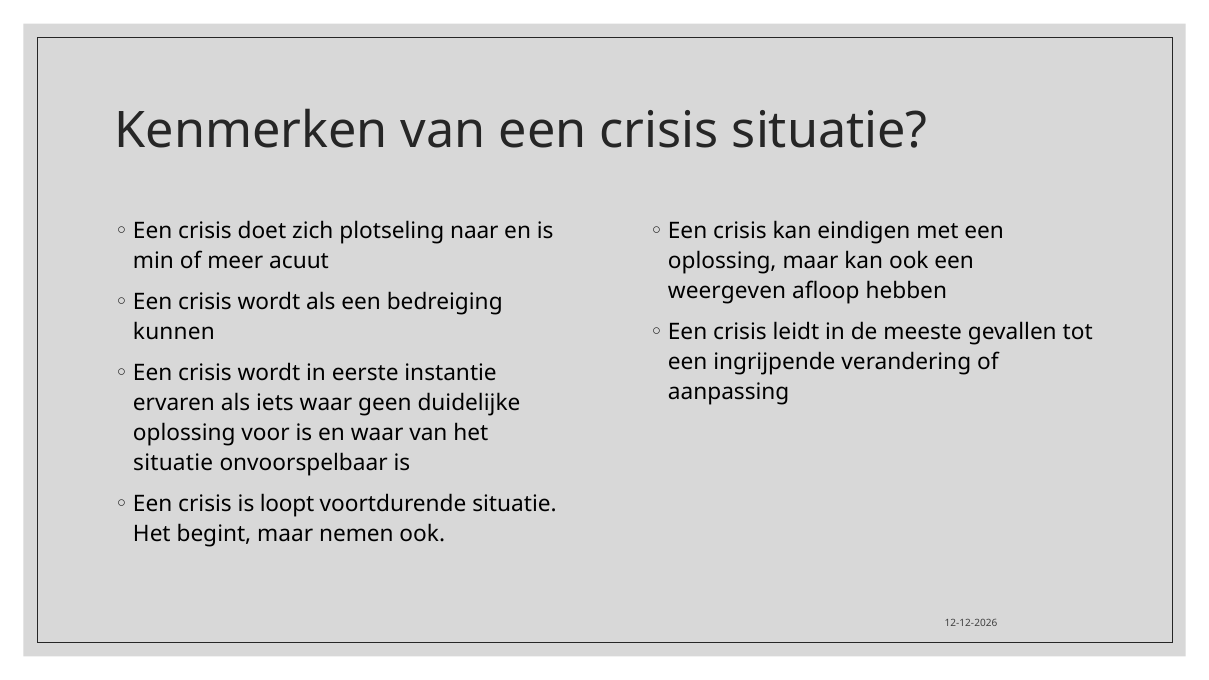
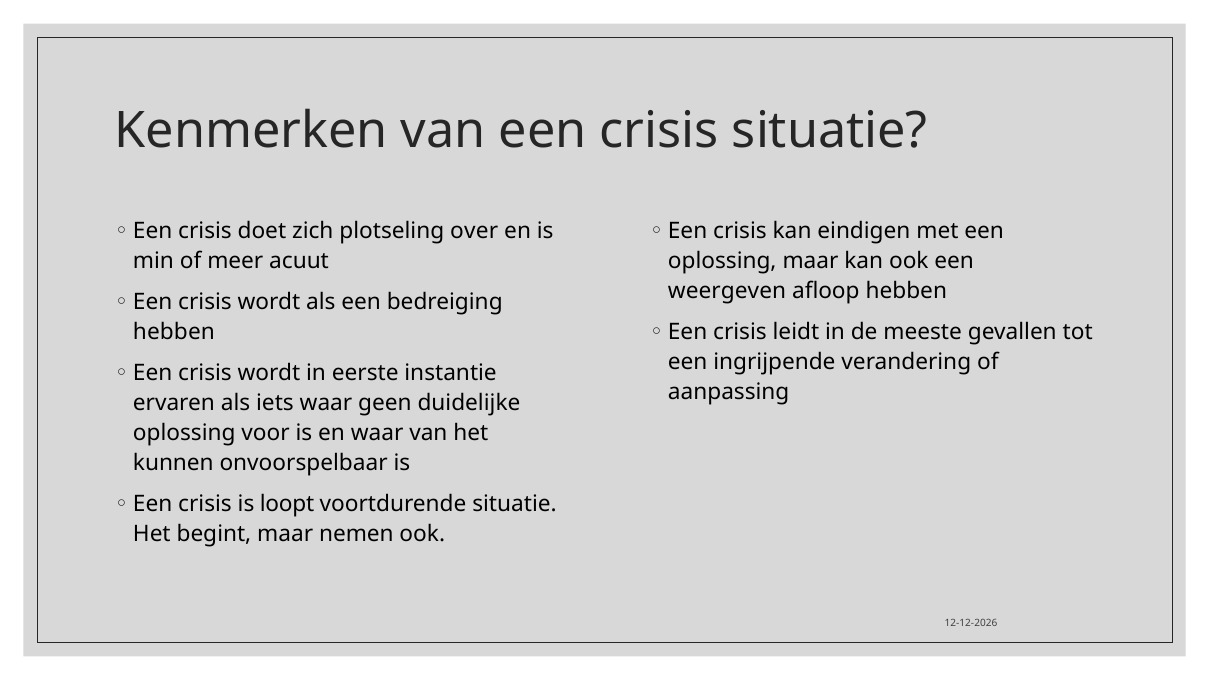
naar: naar -> over
kunnen at (174, 332): kunnen -> hebben
situatie at (173, 463): situatie -> kunnen
